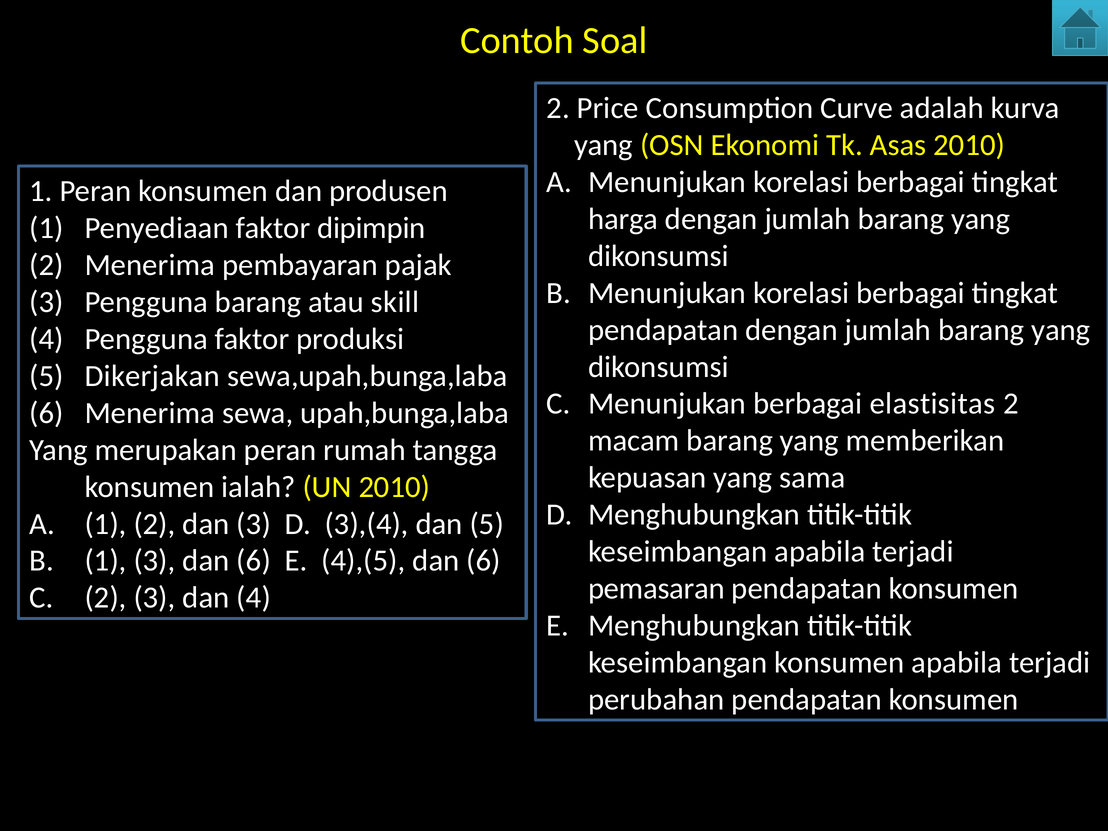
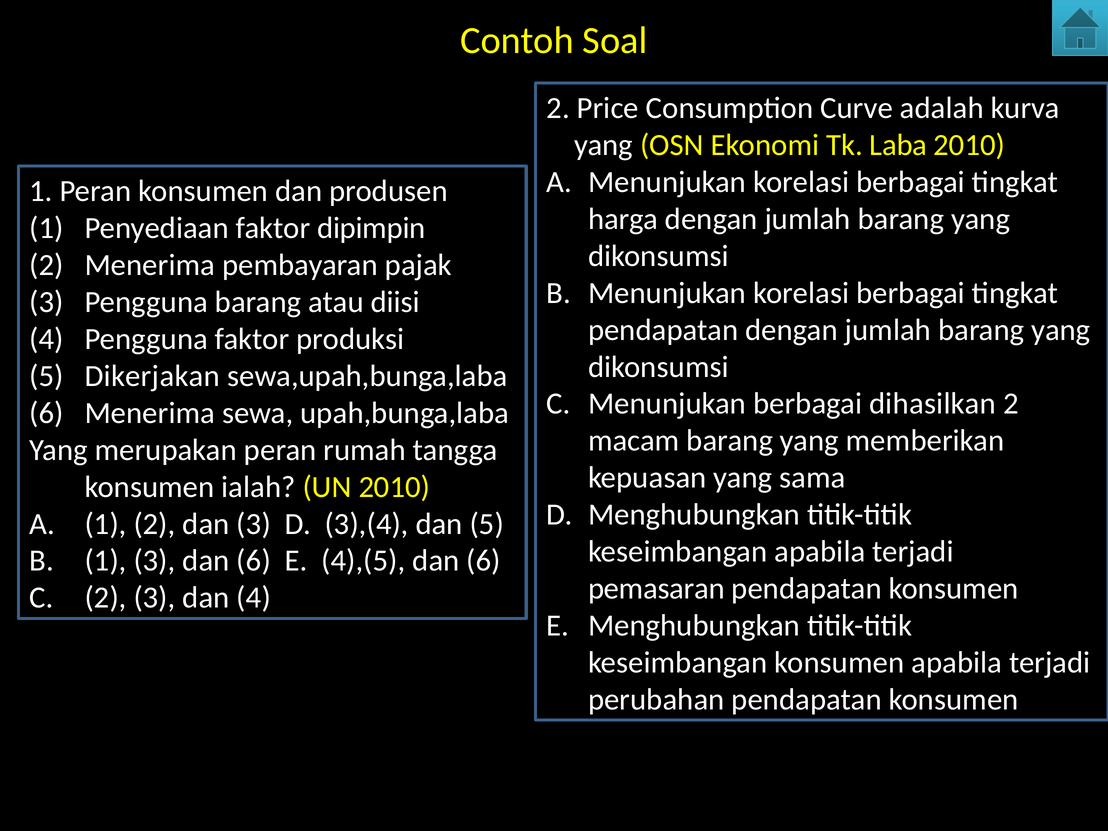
Asas: Asas -> Laba
skill: skill -> diisi
elastisitas: elastisitas -> dihasilkan
